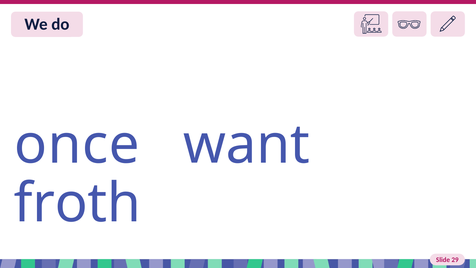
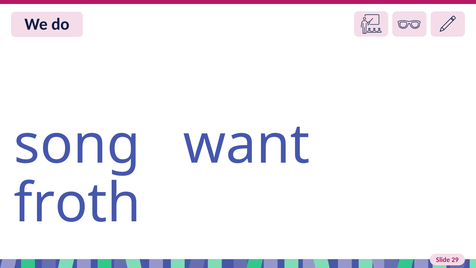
once: once -> song
